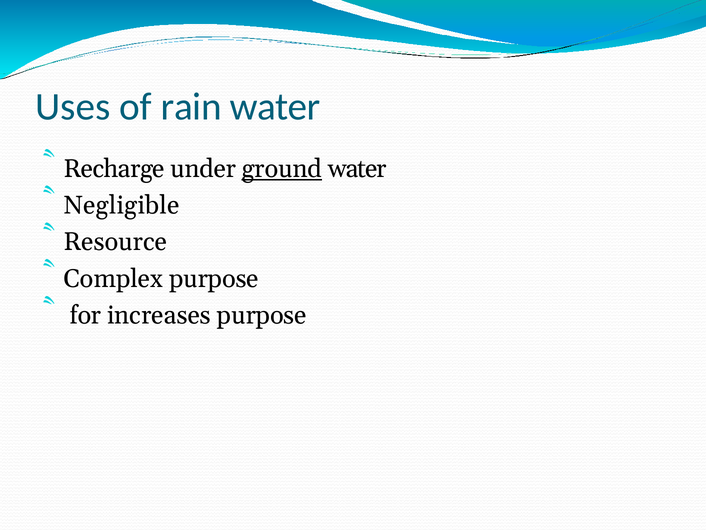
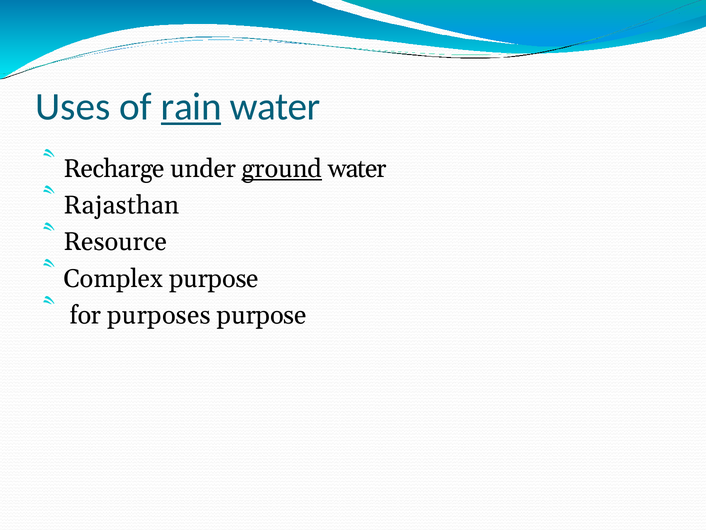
rain underline: none -> present
Negligible: Negligible -> Rajasthan
increases: increases -> purposes
